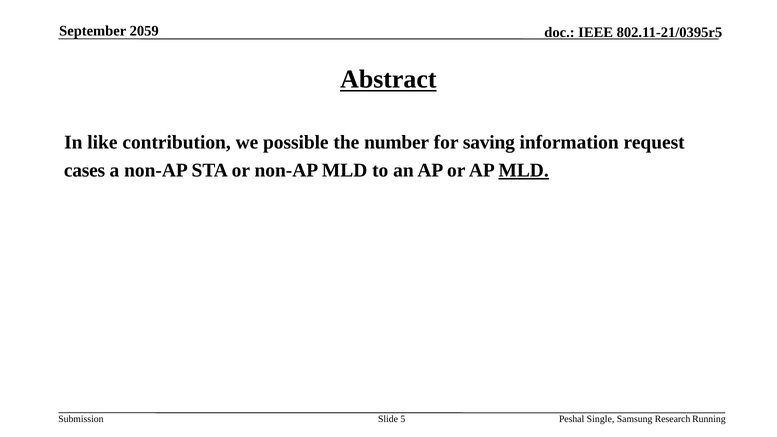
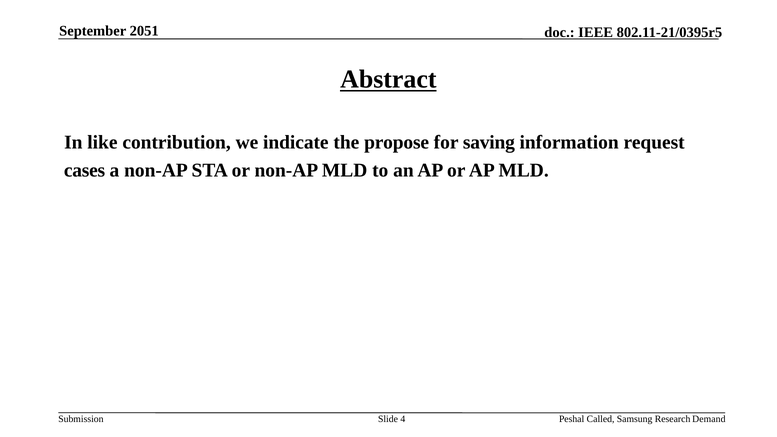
2059: 2059 -> 2051
possible: possible -> indicate
number: number -> propose
MLD at (524, 170) underline: present -> none
5: 5 -> 4
Single: Single -> Called
Running: Running -> Demand
